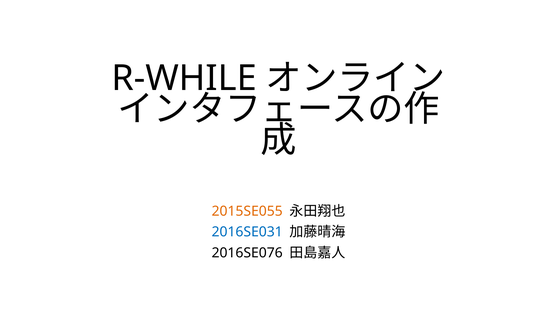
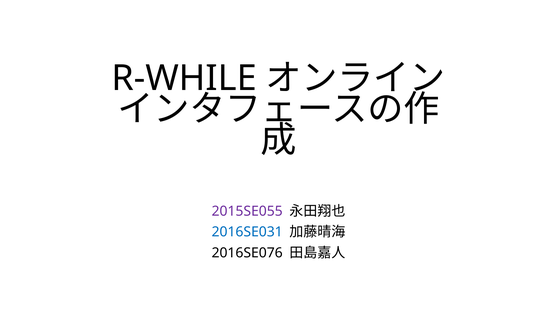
2015SE055 colour: orange -> purple
